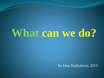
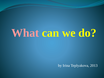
What colour: light green -> pink
